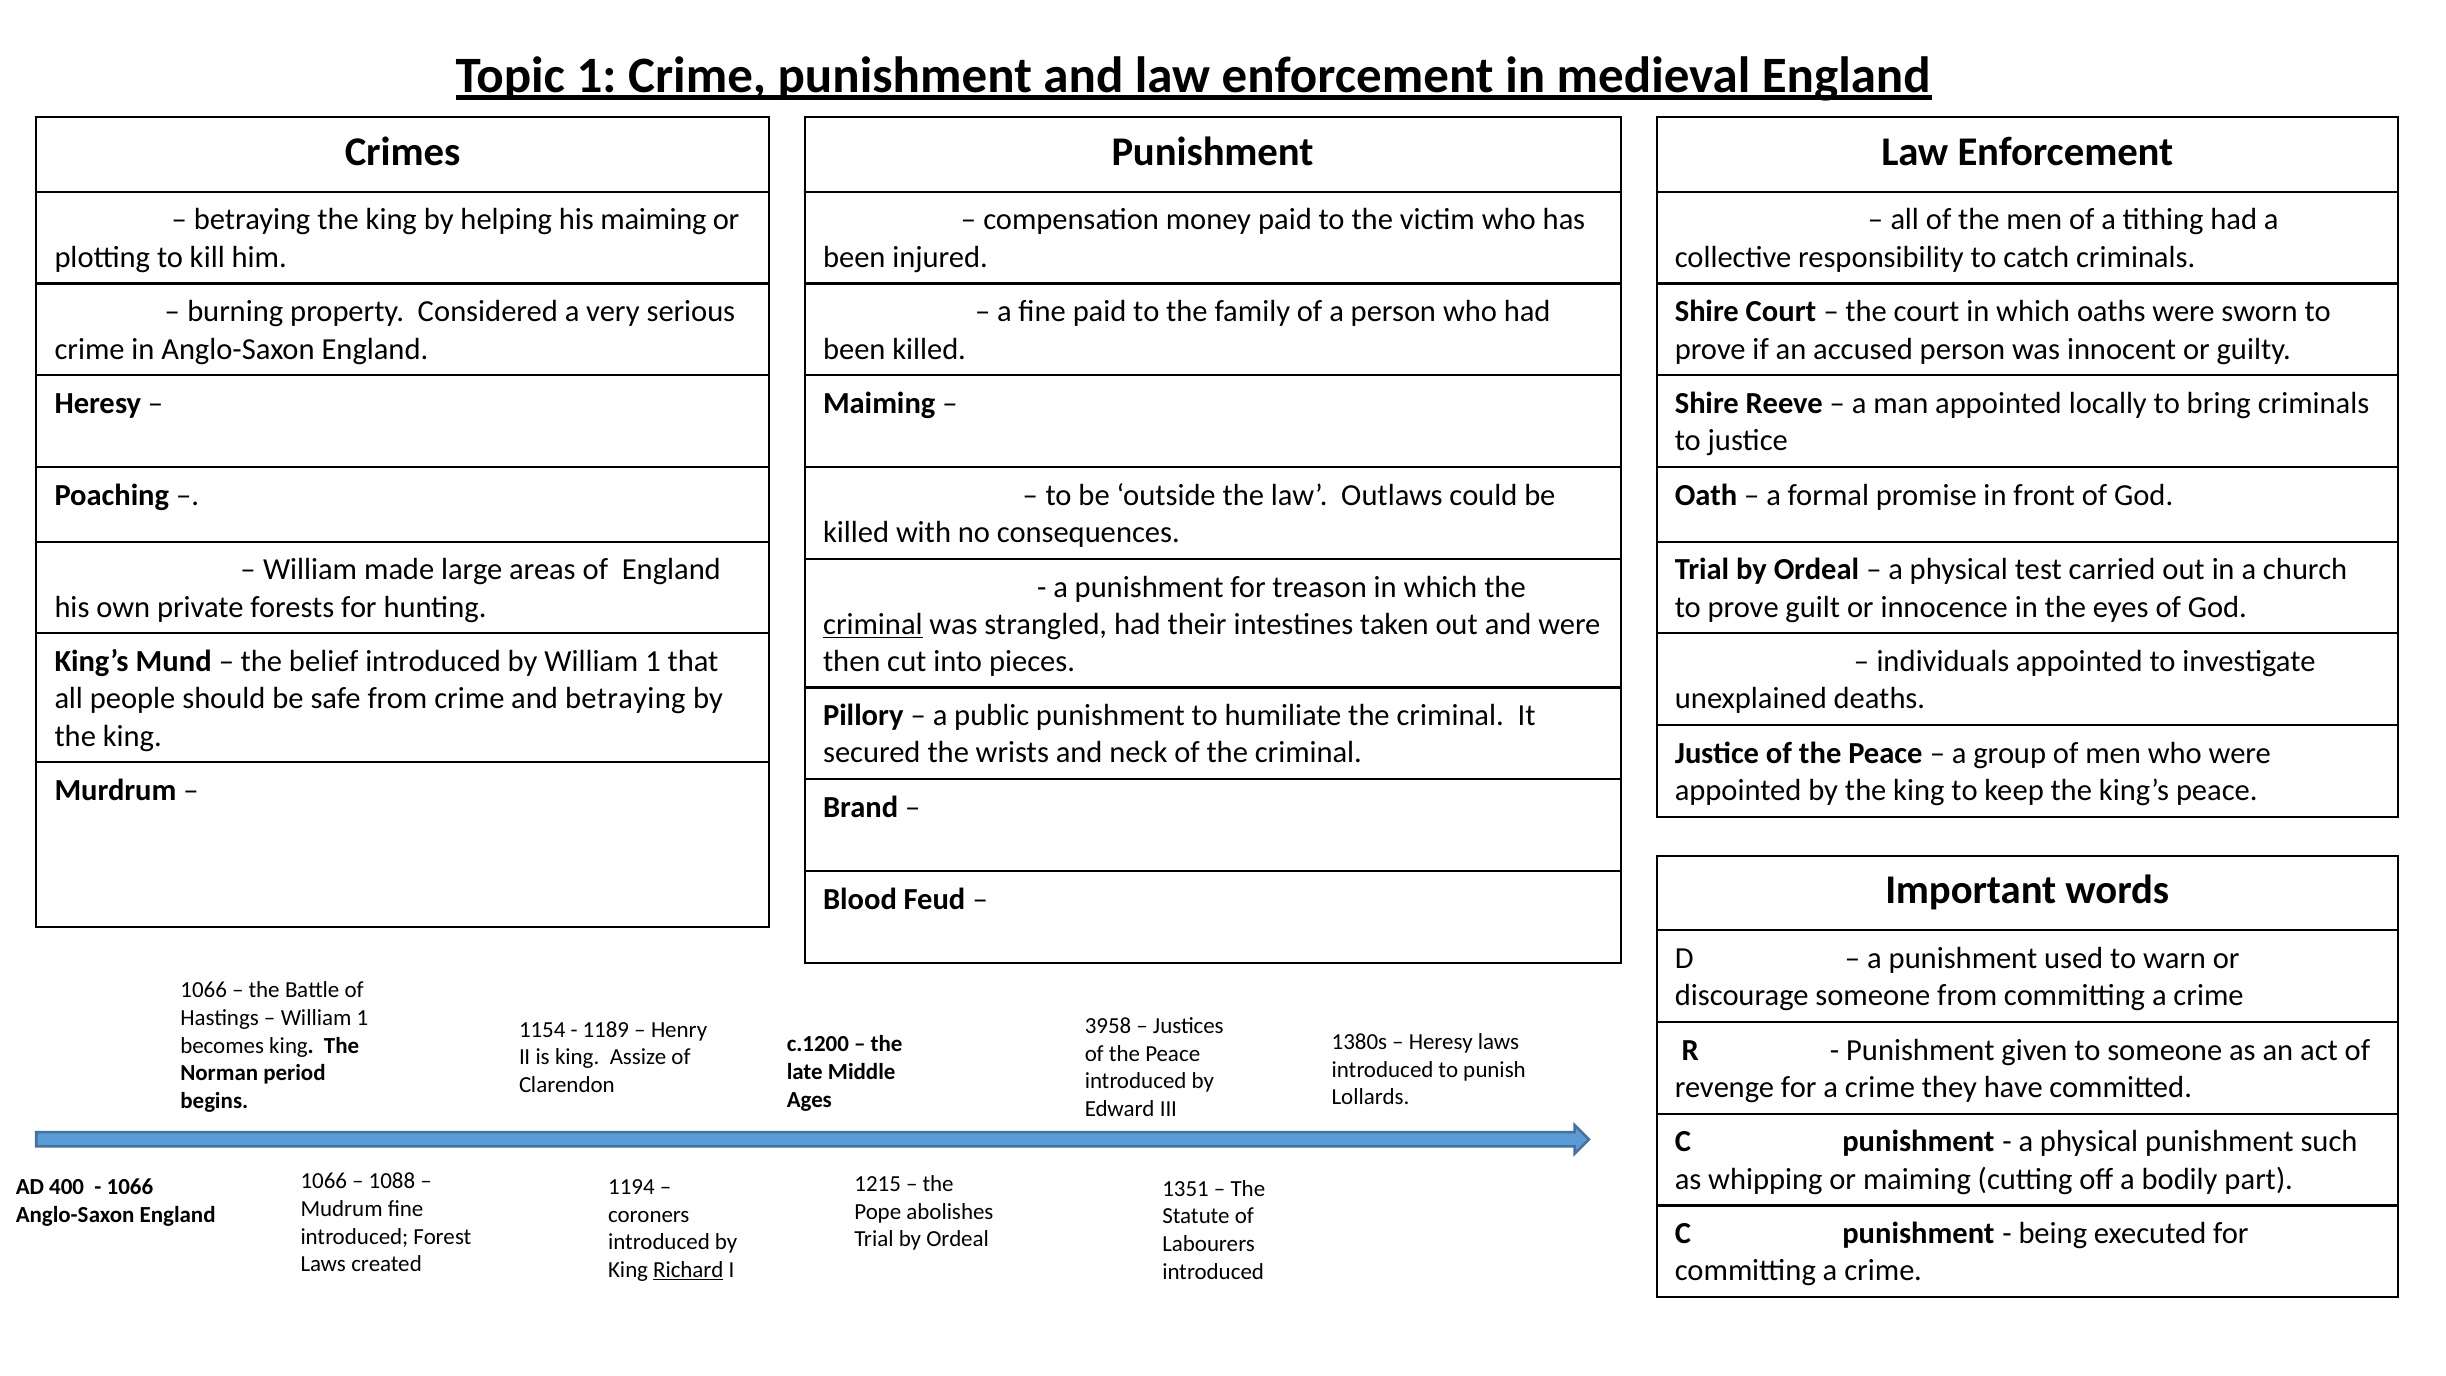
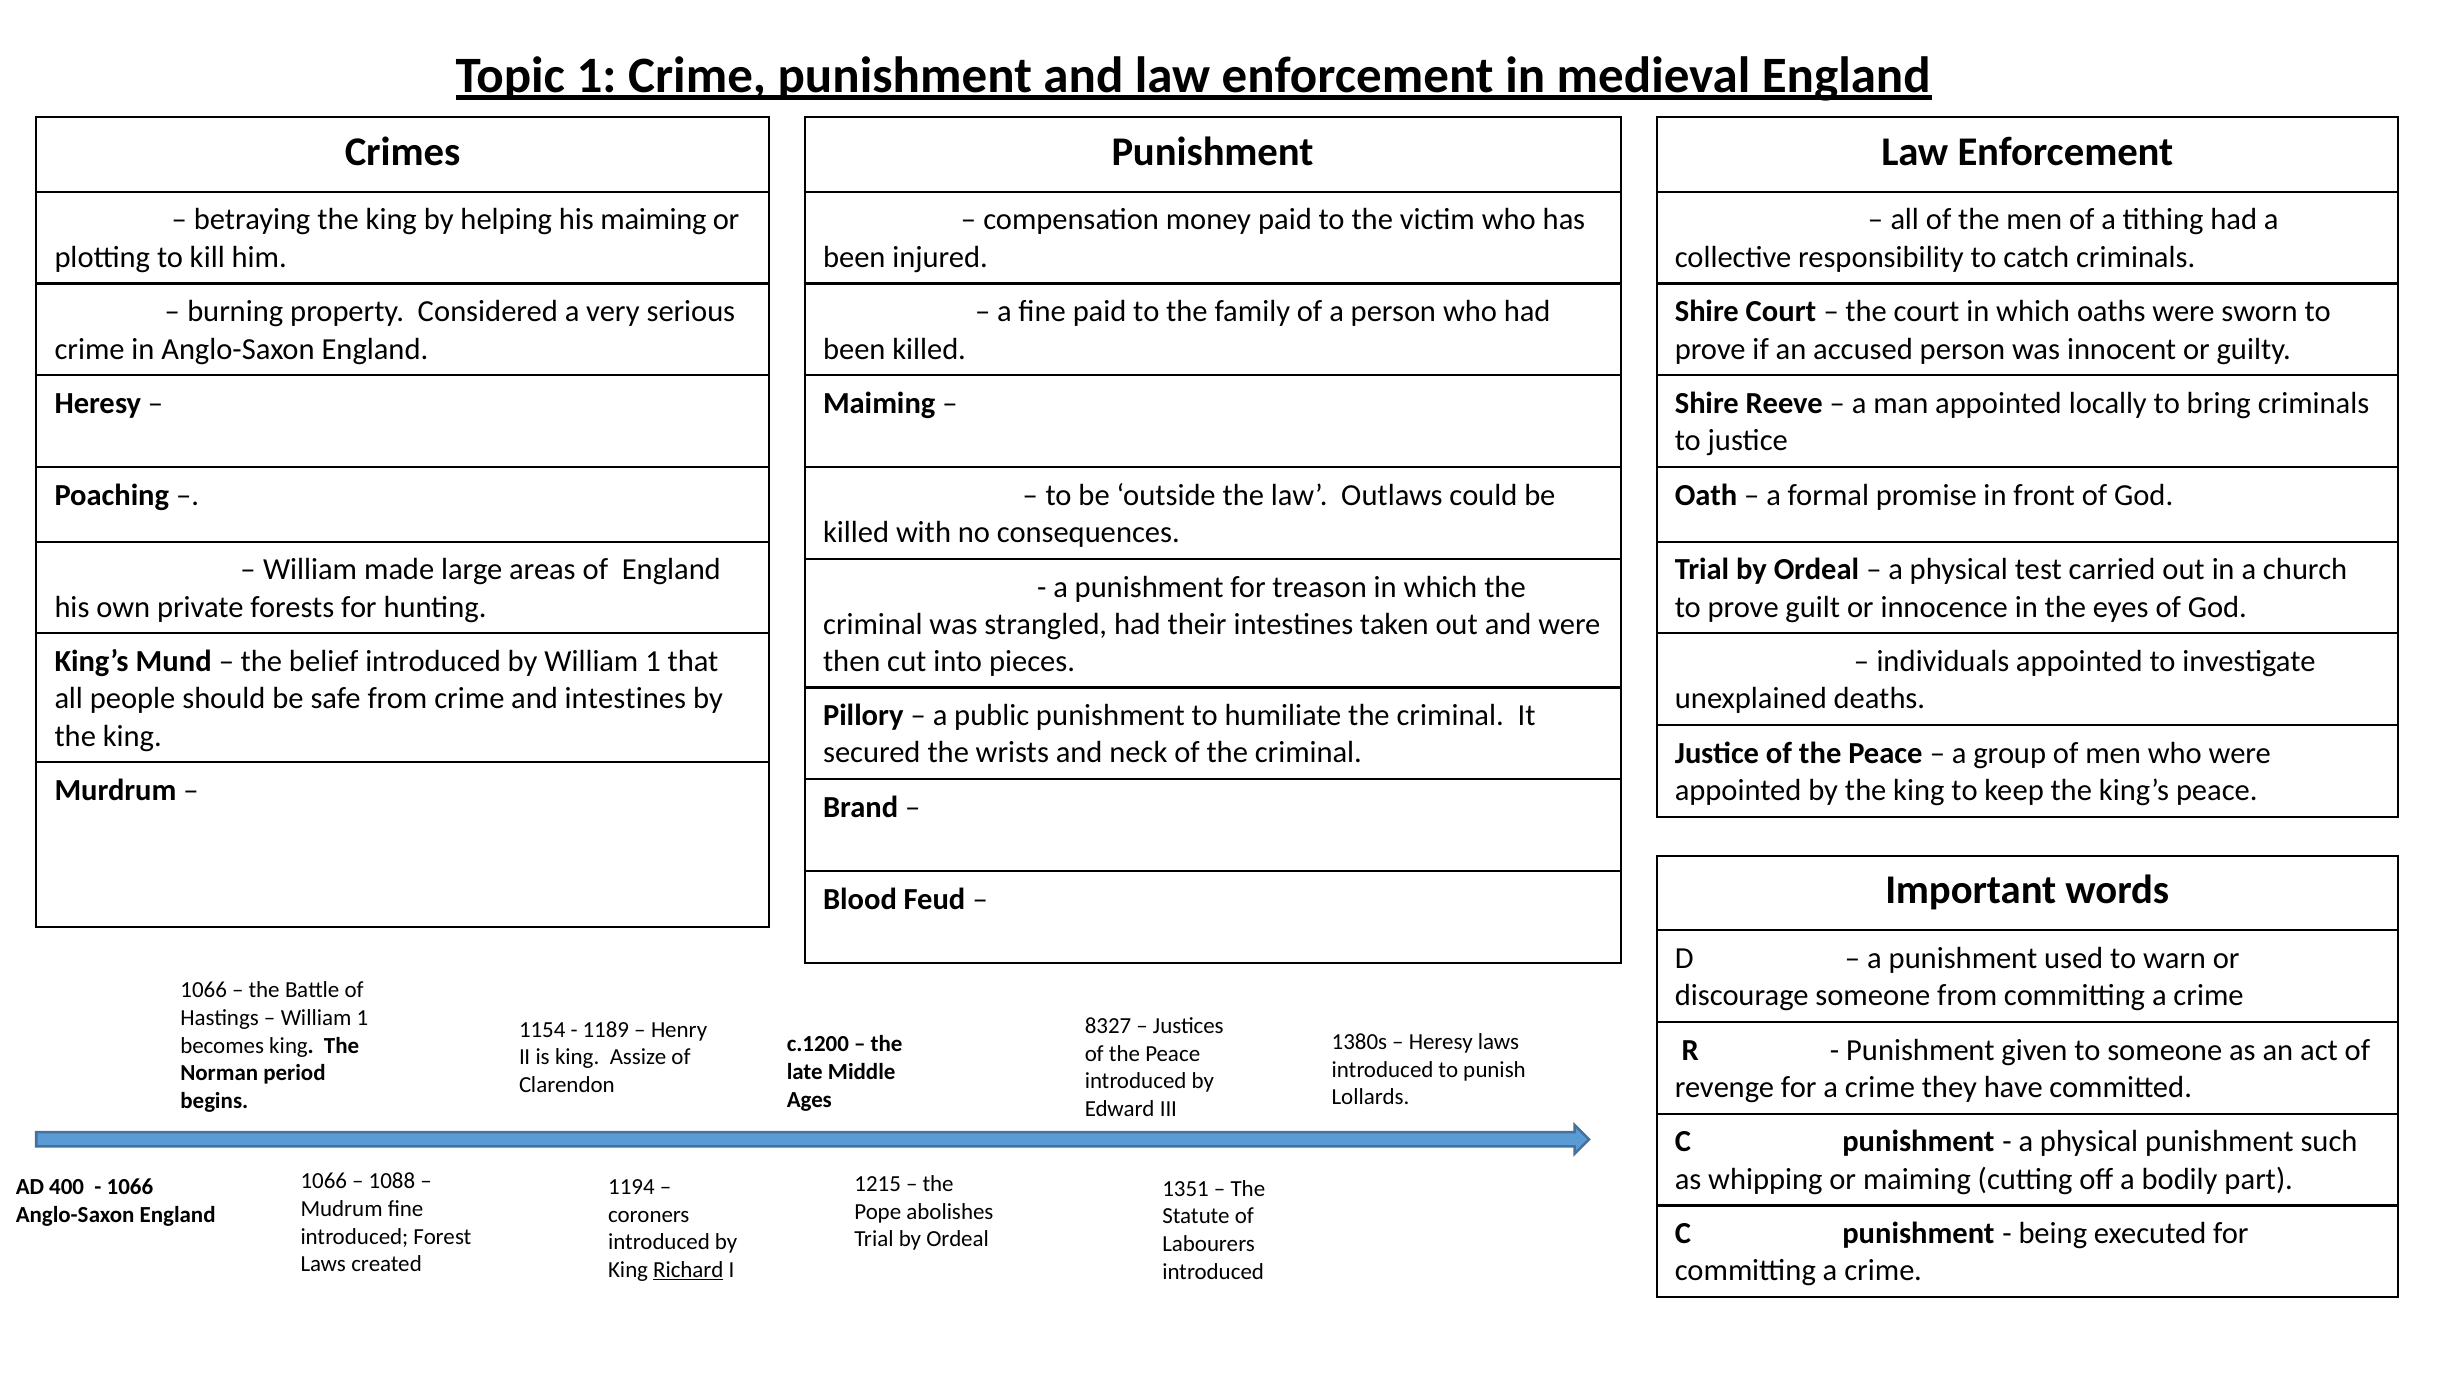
criminal at (873, 624) underline: present -> none
and betraying: betraying -> intestines
3958: 3958 -> 8327
